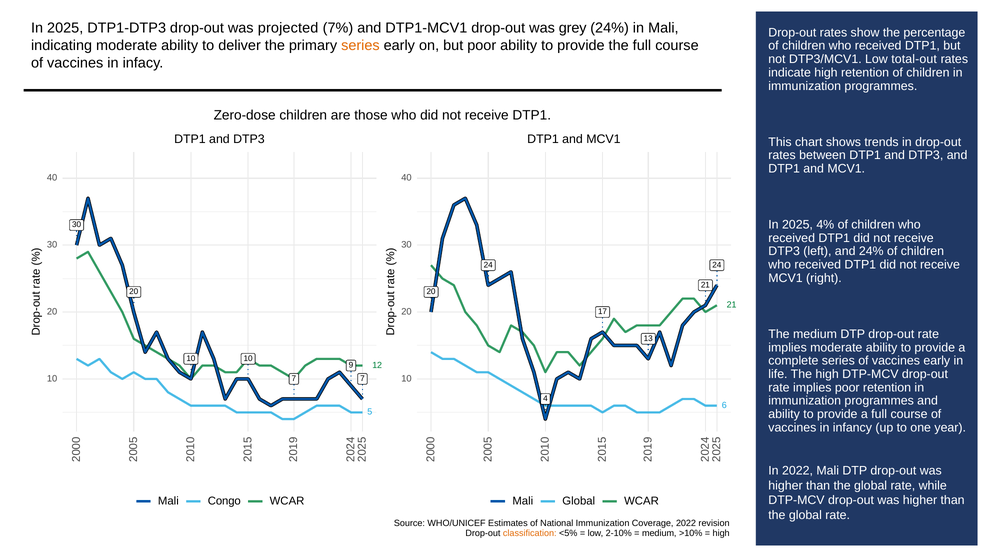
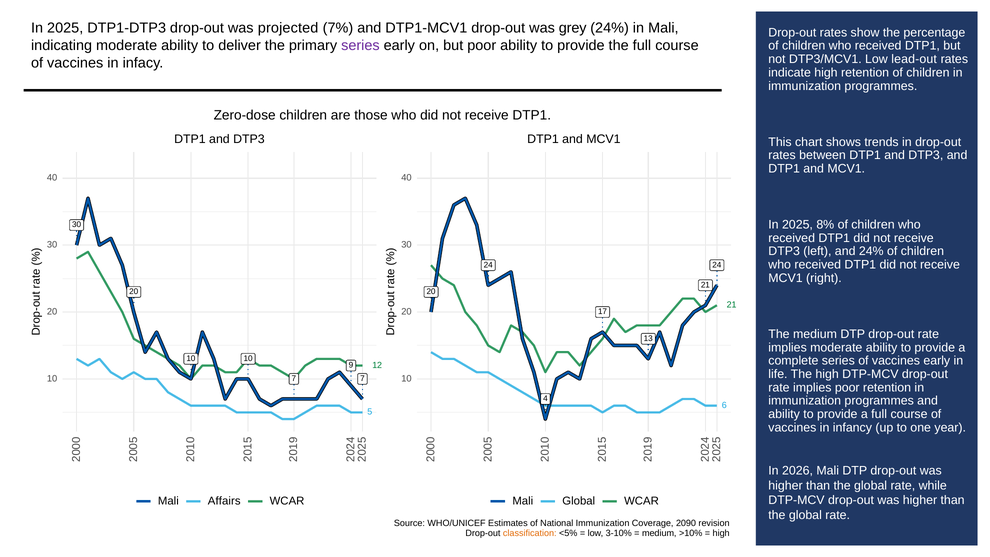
series at (360, 46) colour: orange -> purple
total-out: total-out -> lead-out
4%: 4% -> 8%
In 2022: 2022 -> 2026
Congo: Congo -> Affairs
Coverage 2022: 2022 -> 2090
2-10%: 2-10% -> 3-10%
